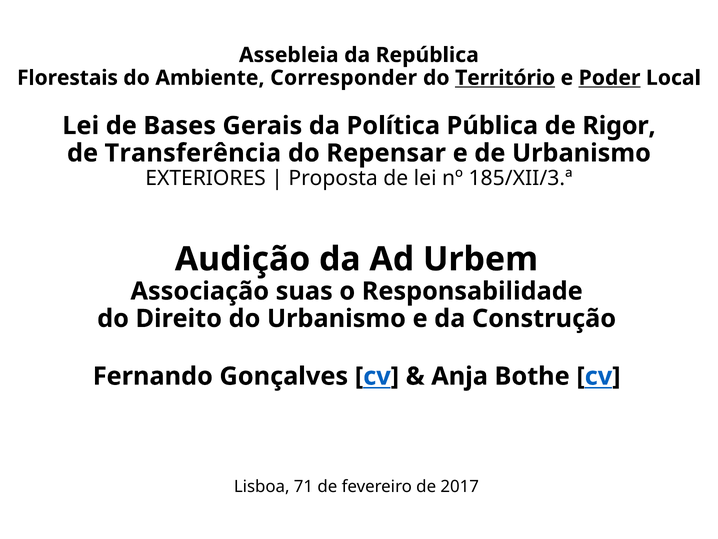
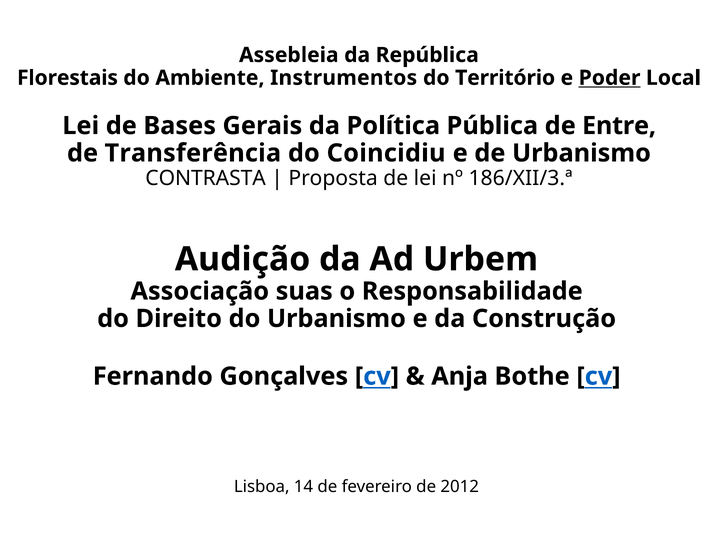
Corresponder: Corresponder -> Instrumentos
Território underline: present -> none
Rigor: Rigor -> Entre
Repensar: Repensar -> Coincidiu
EXTERIORES: EXTERIORES -> CONTRASTA
185/XII/3.ª: 185/XII/3.ª -> 186/XII/3.ª
71: 71 -> 14
2017: 2017 -> 2012
